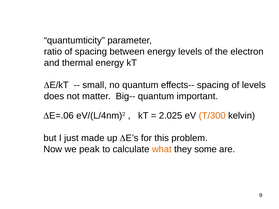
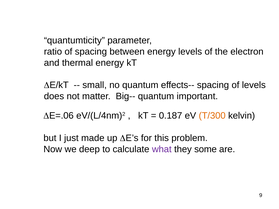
2.025: 2.025 -> 0.187
peak: peak -> deep
what colour: orange -> purple
